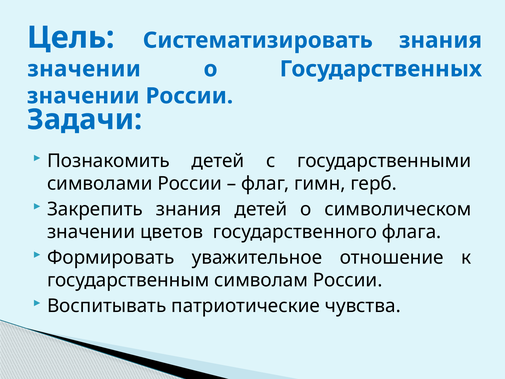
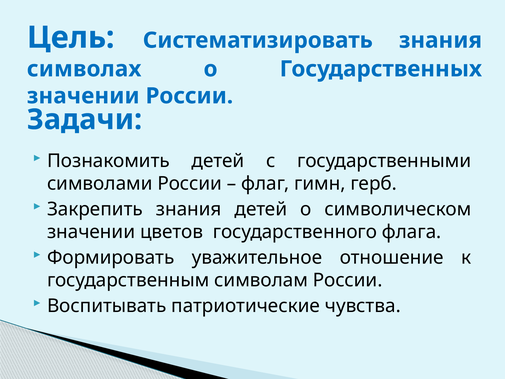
значении at (84, 69): значении -> символах
